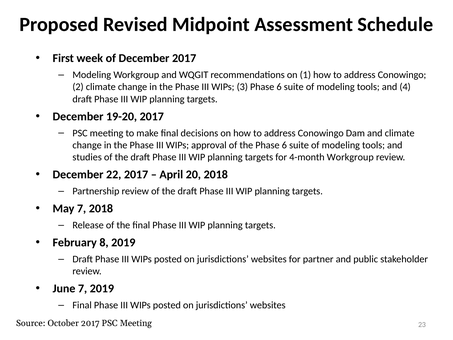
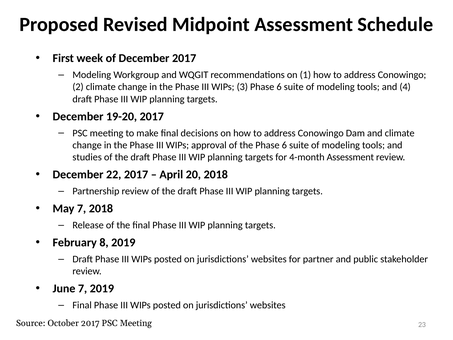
4-month Workgroup: Workgroup -> Assessment
